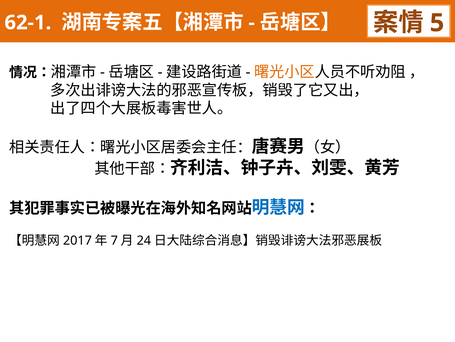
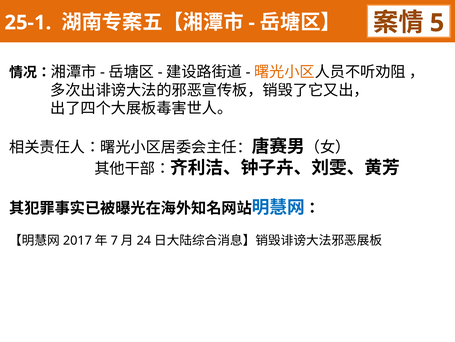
62-1: 62-1 -> 25-1
